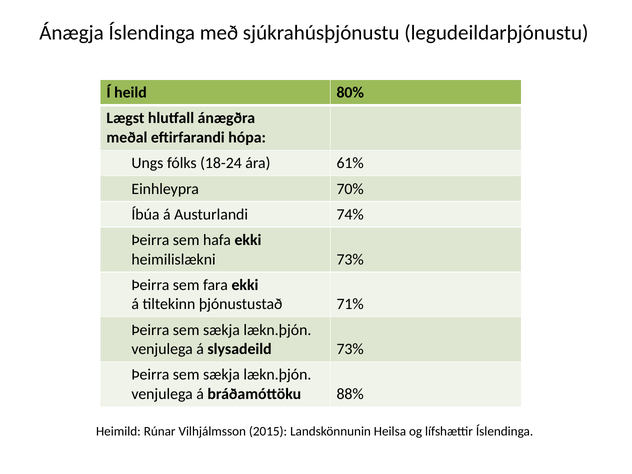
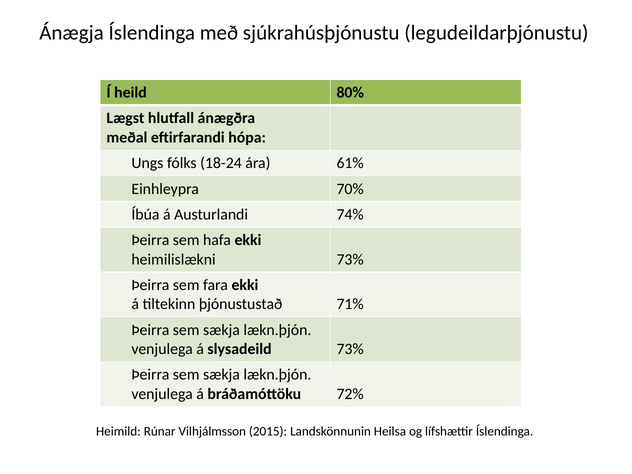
88%: 88% -> 72%
